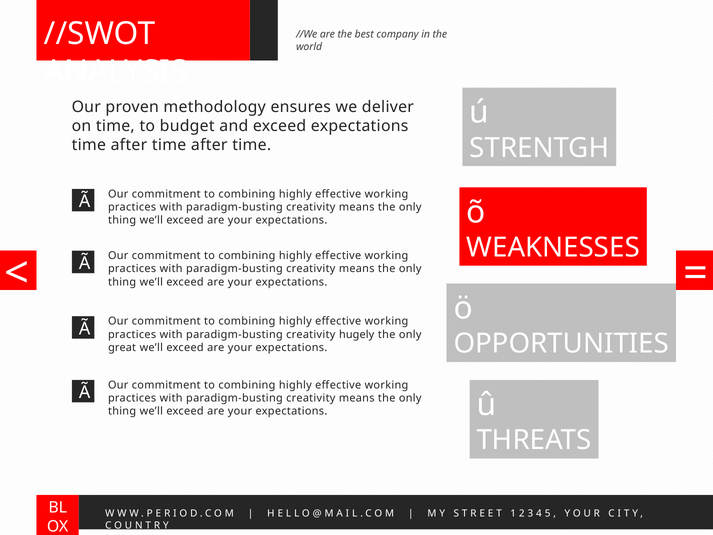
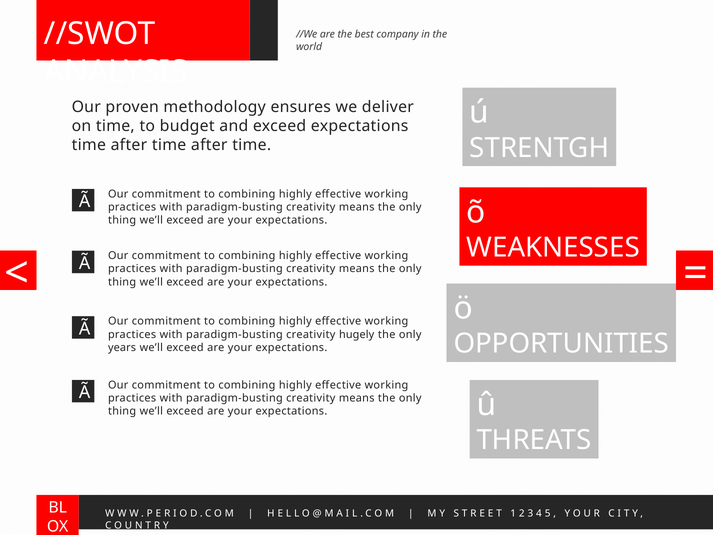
great: great -> years
